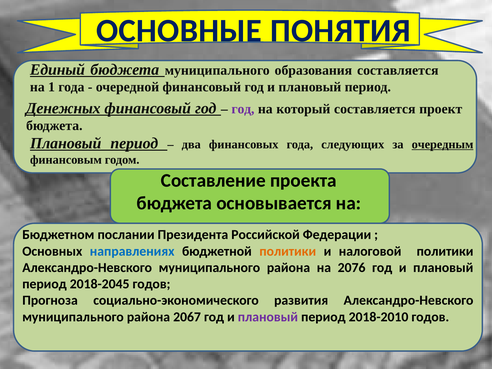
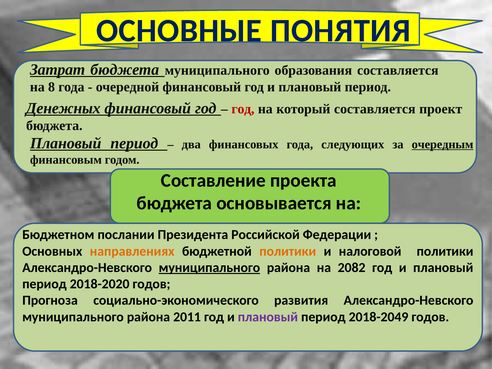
Единый: Единый -> Затрат
1: 1 -> 8
год at (243, 109) colour: purple -> red
направлениях colour: blue -> orange
муниципального at (209, 268) underline: none -> present
2076: 2076 -> 2082
2018-2045: 2018-2045 -> 2018-2020
2067: 2067 -> 2011
2018-2010: 2018-2010 -> 2018-2049
